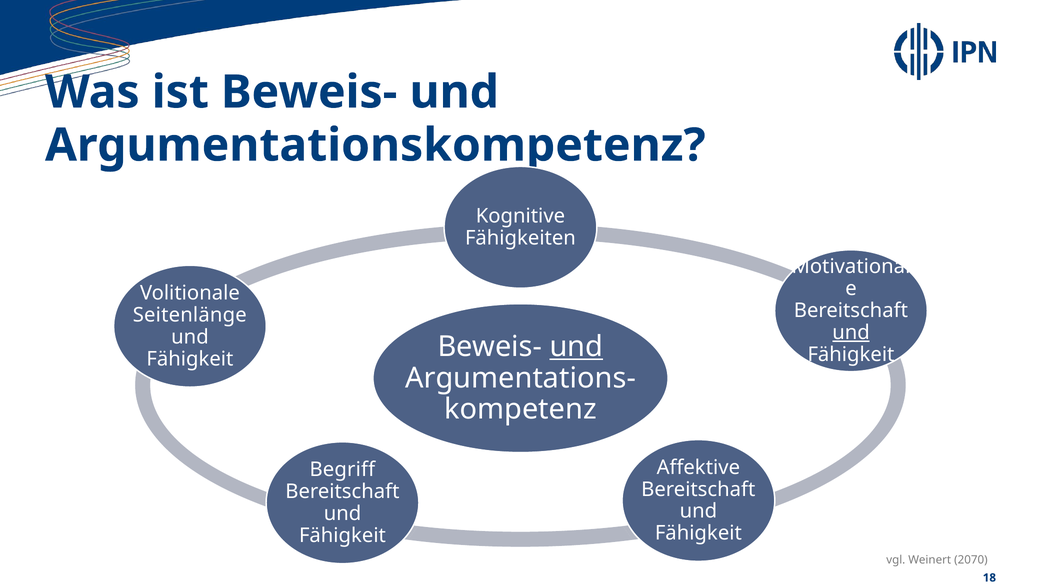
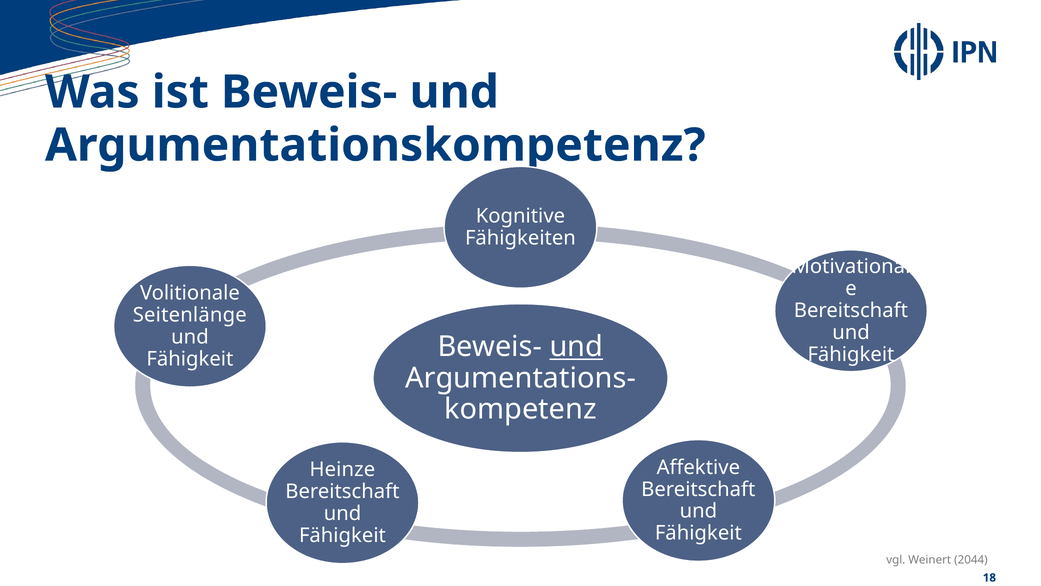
und at (851, 332) underline: present -> none
Begriff: Begriff -> Heinze
2070: 2070 -> 2044
